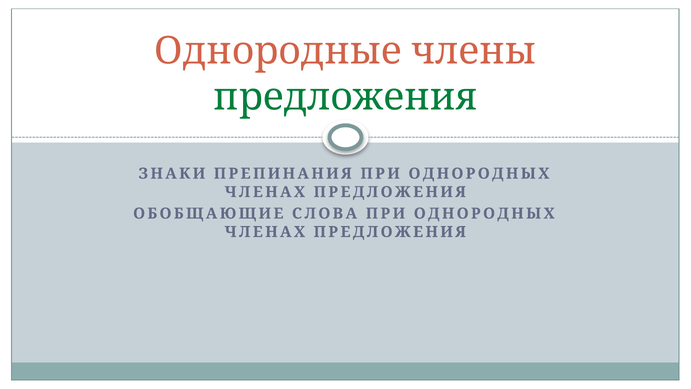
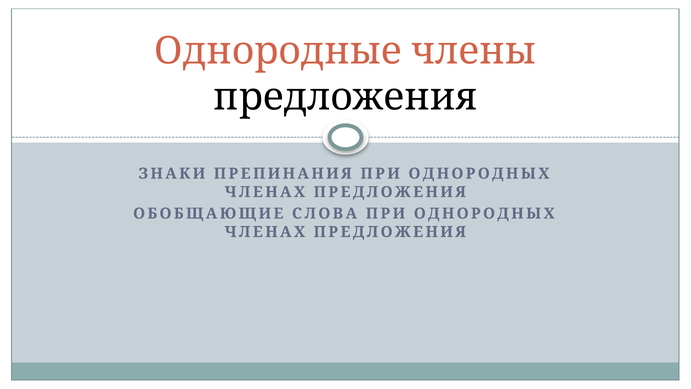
предложения at (345, 97) colour: green -> black
